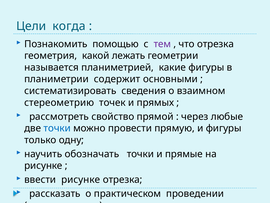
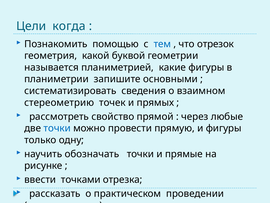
тем colour: purple -> blue
что отрезка: отрезка -> отрезок
лежать: лежать -> буквой
содержит: содержит -> запишите
ввести рисунке: рисунке -> точками
